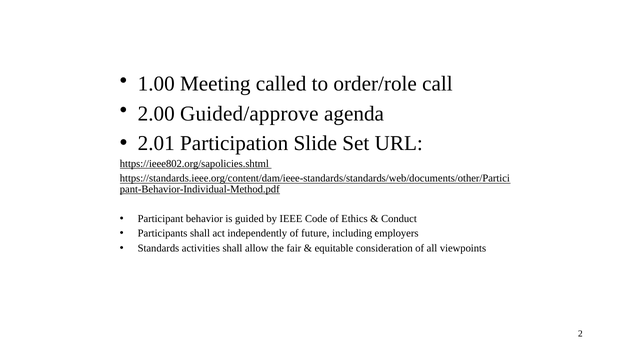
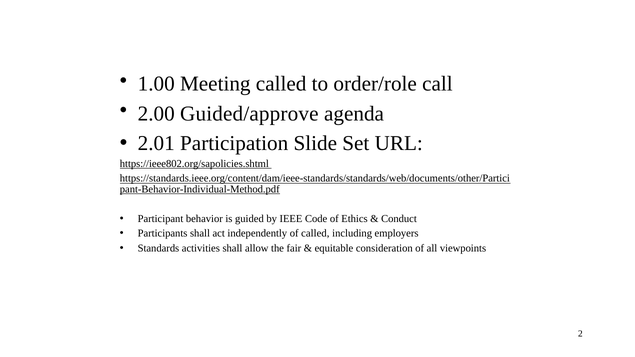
of future: future -> called
